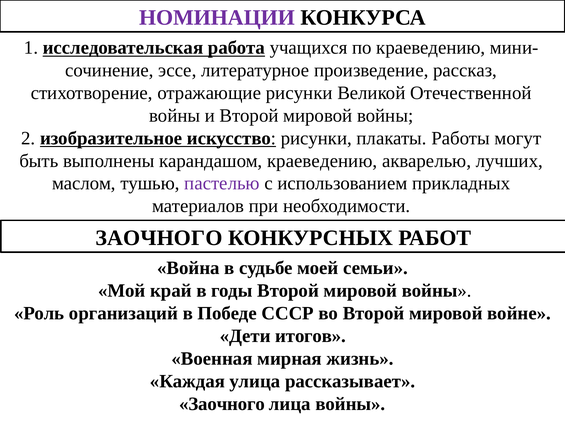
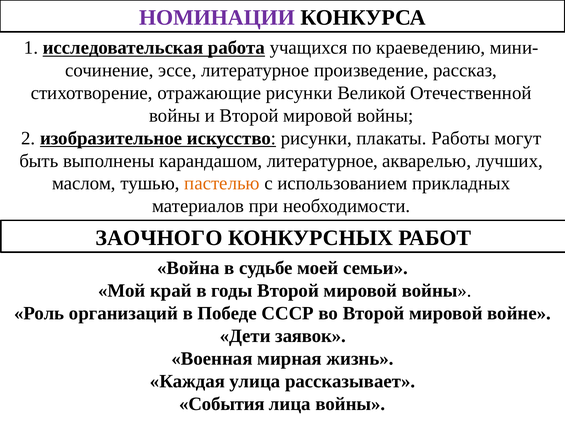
карандашом краеведению: краеведению -> литературное
пастелью colour: purple -> orange
итогов: итогов -> заявок
Заочного at (222, 404): Заочного -> События
